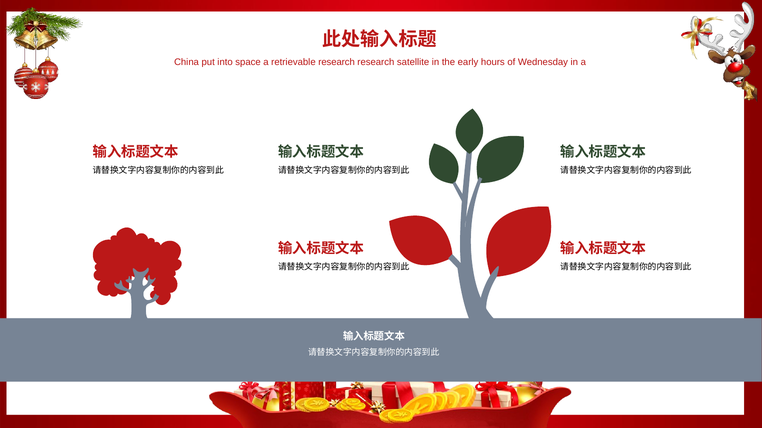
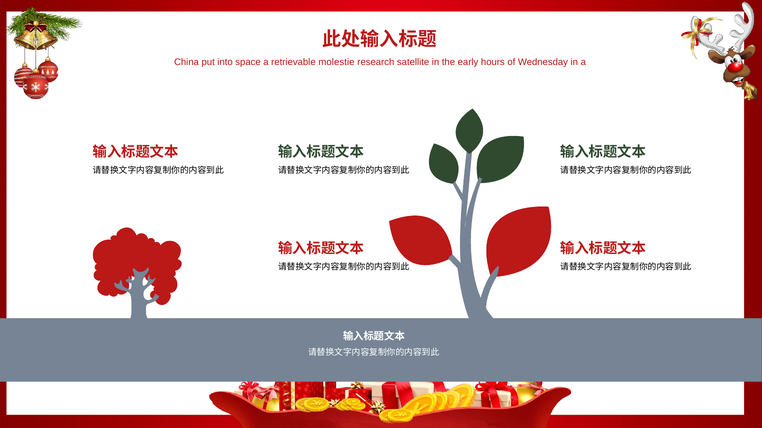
retrievable research: research -> molestie
